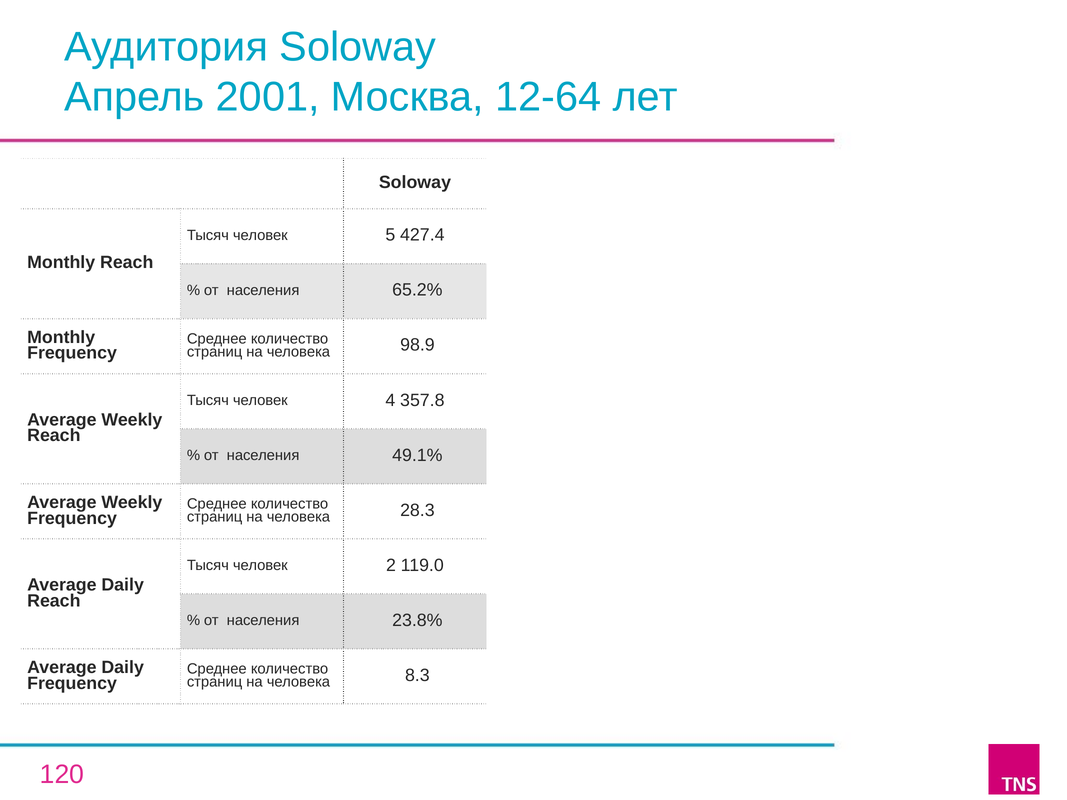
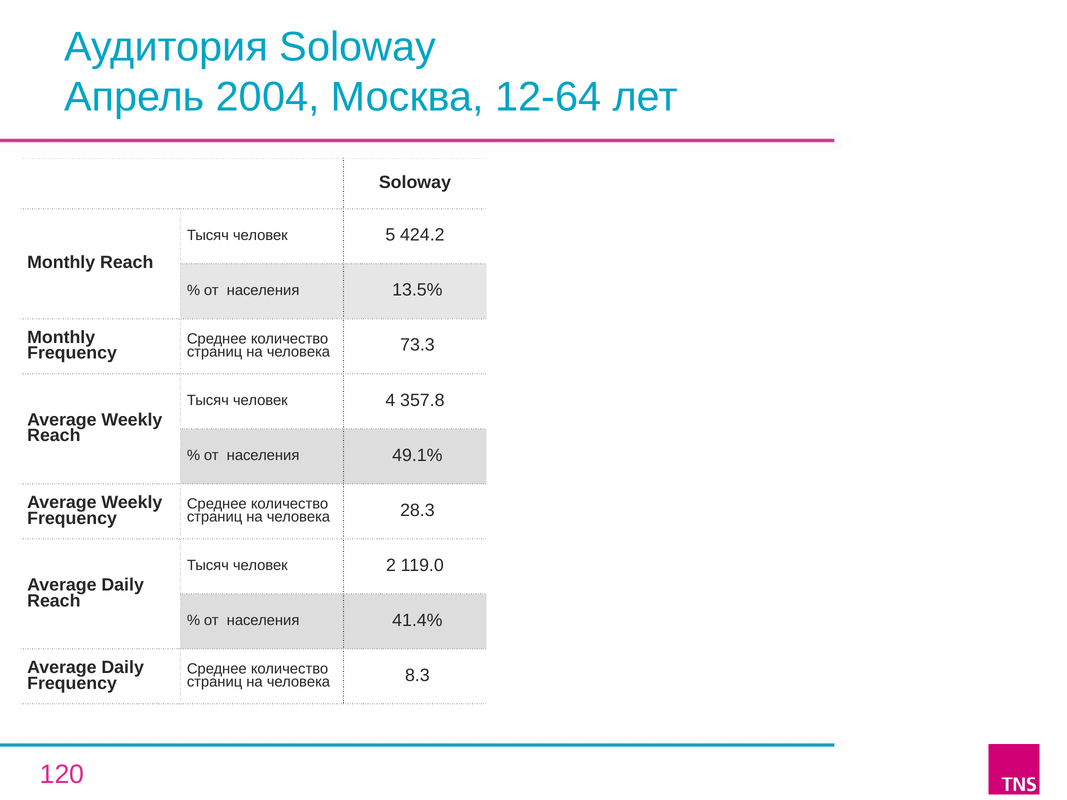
2001: 2001 -> 2004
427.4: 427.4 -> 424.2
65.2%: 65.2% -> 13.5%
98.9: 98.9 -> 73.3
23.8%: 23.8% -> 41.4%
